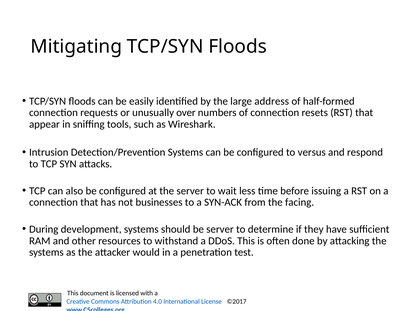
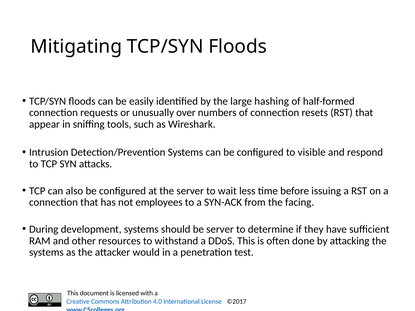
address: address -> hashing
versus: versus -> visible
businesses: businesses -> employees
